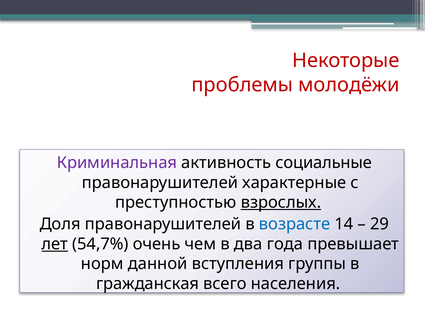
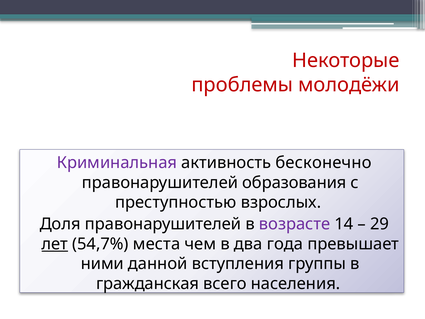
социальные: социальные -> бесконечно
характерные: характерные -> образования
взрослых underline: present -> none
возрасте colour: blue -> purple
очень: очень -> места
норм: норм -> ними
